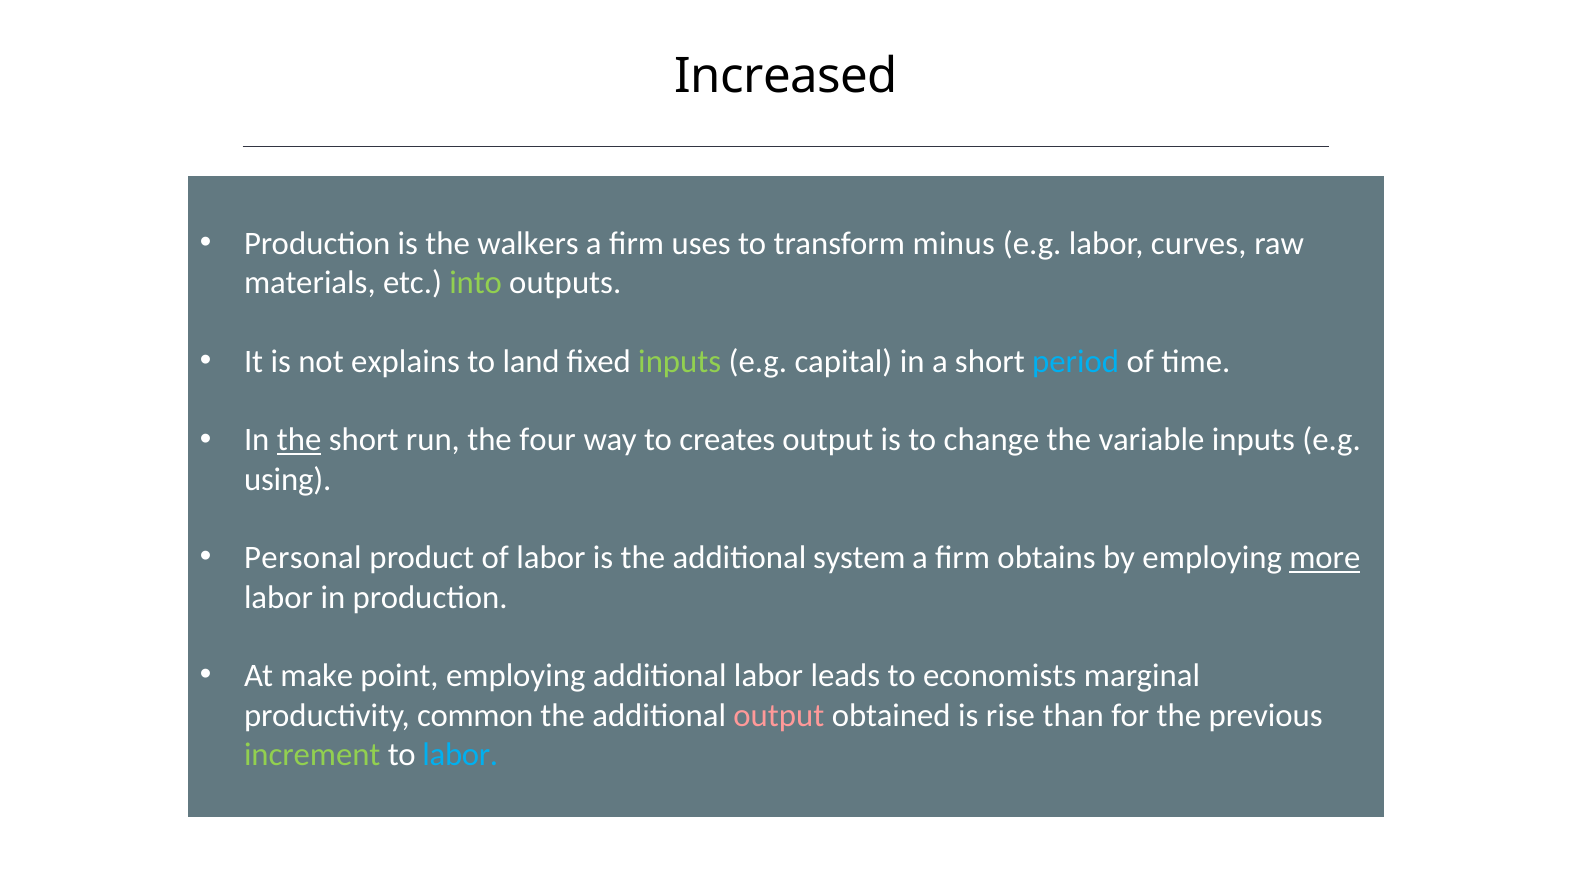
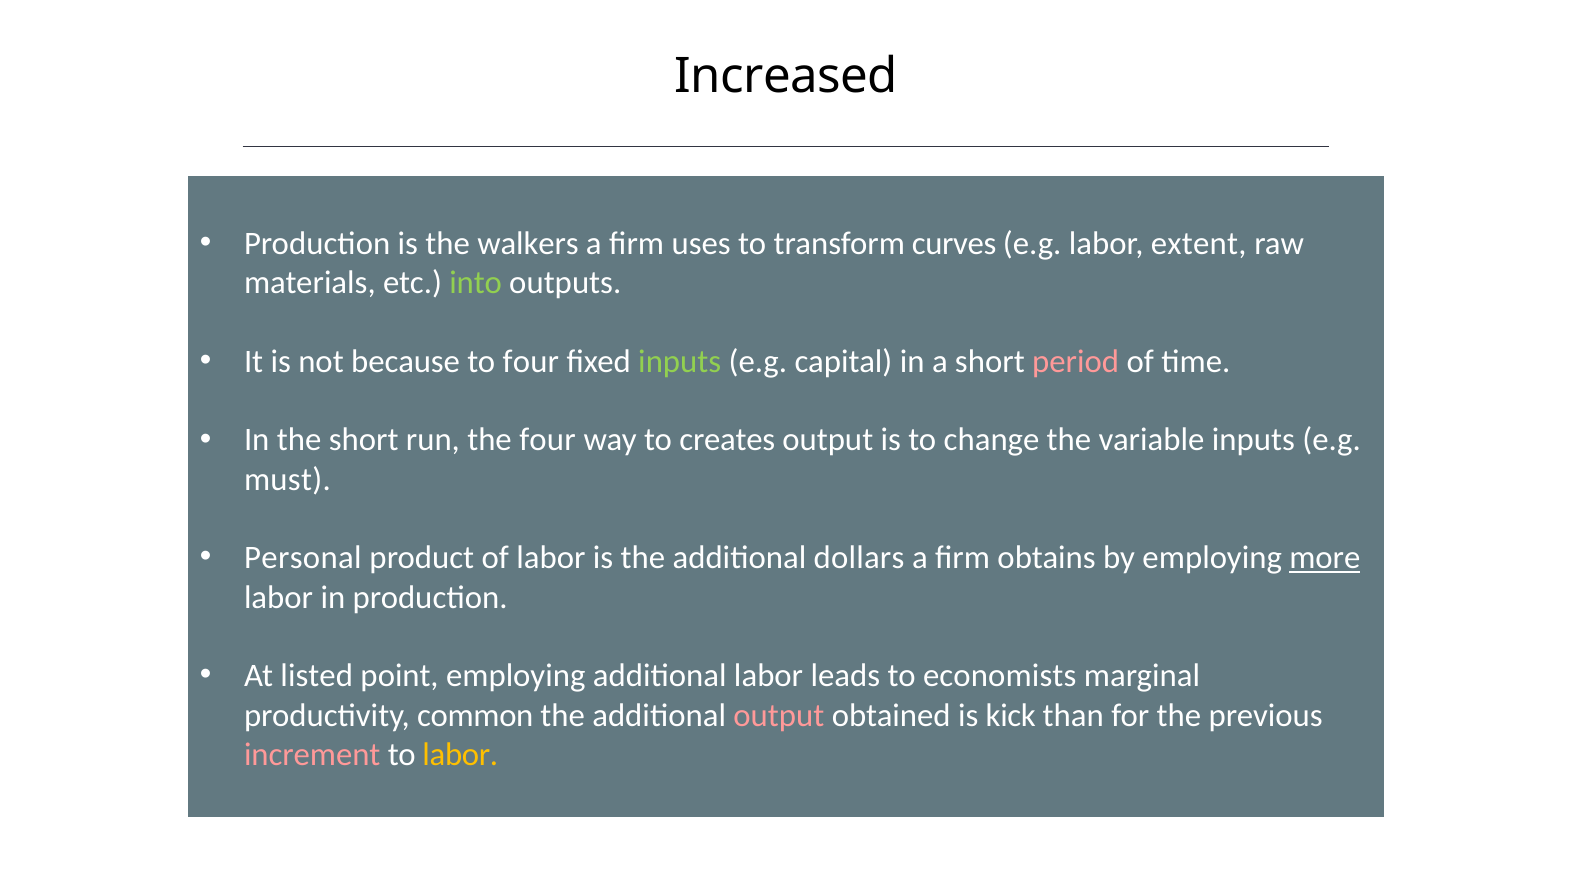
minus: minus -> curves
curves: curves -> extent
explains: explains -> because
to land: land -> four
period colour: light blue -> pink
the at (299, 440) underline: present -> none
using: using -> must
system: system -> dollars
make: make -> listed
rise: rise -> kick
increment colour: light green -> pink
labor at (460, 755) colour: light blue -> yellow
